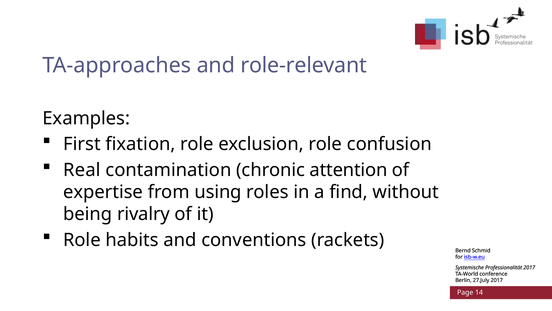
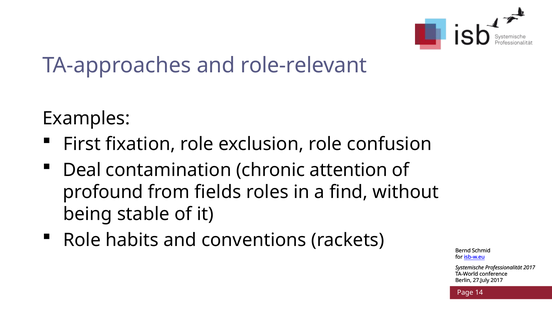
Real: Real -> Deal
expertise: expertise -> profound
using: using -> fields
rivalry: rivalry -> stable
